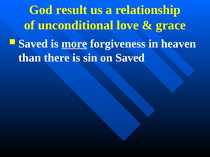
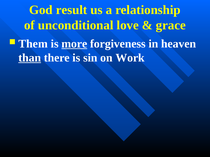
Saved at (33, 44): Saved -> Them
than underline: none -> present
on Saved: Saved -> Work
